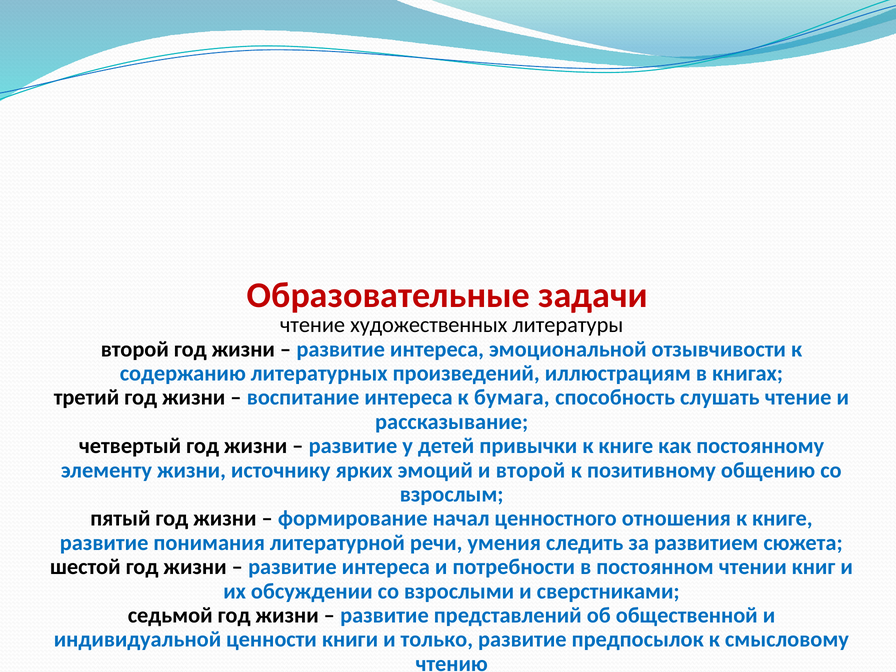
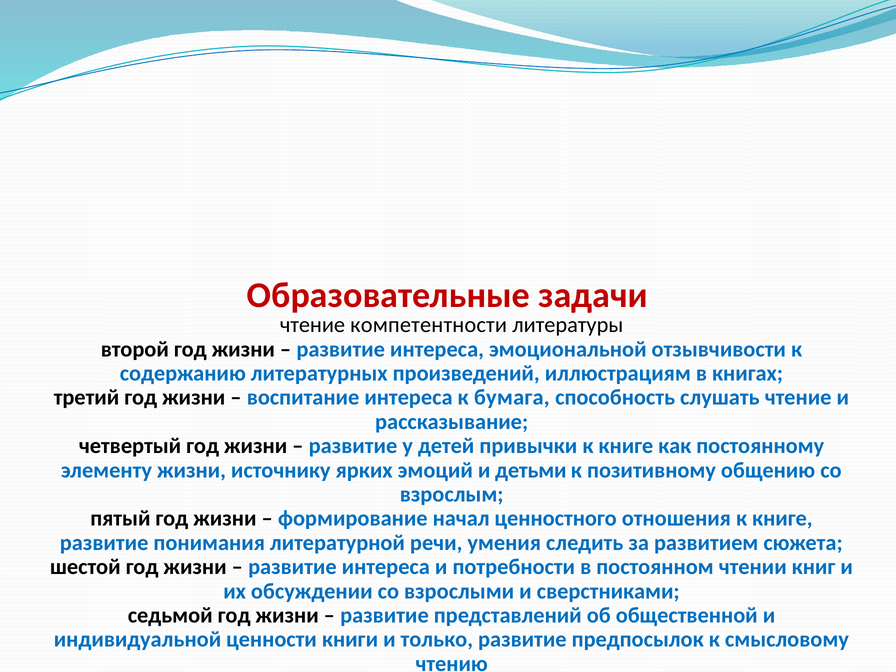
художественных: художественных -> компетентности
и второй: второй -> детьми
